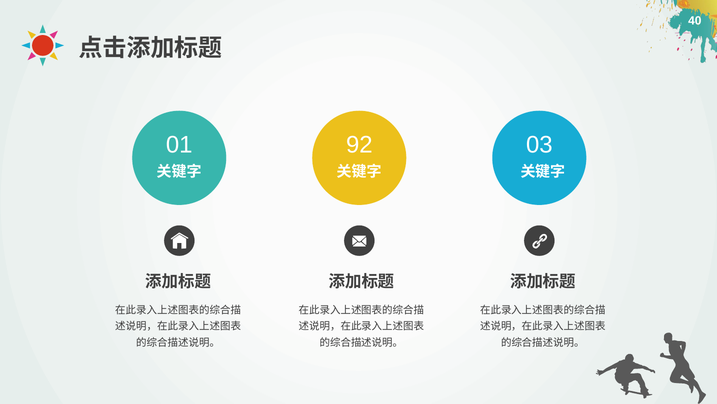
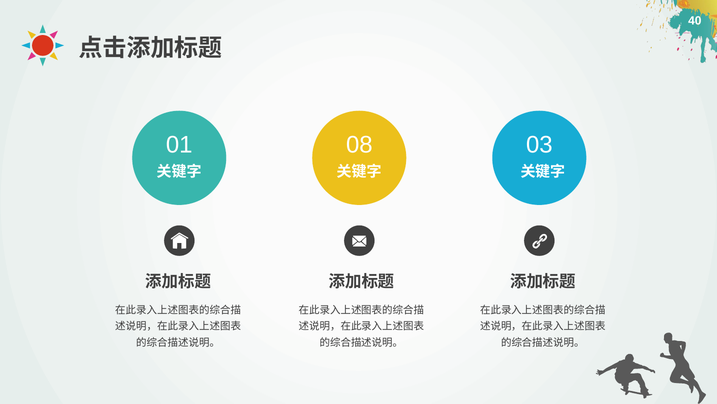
92: 92 -> 08
